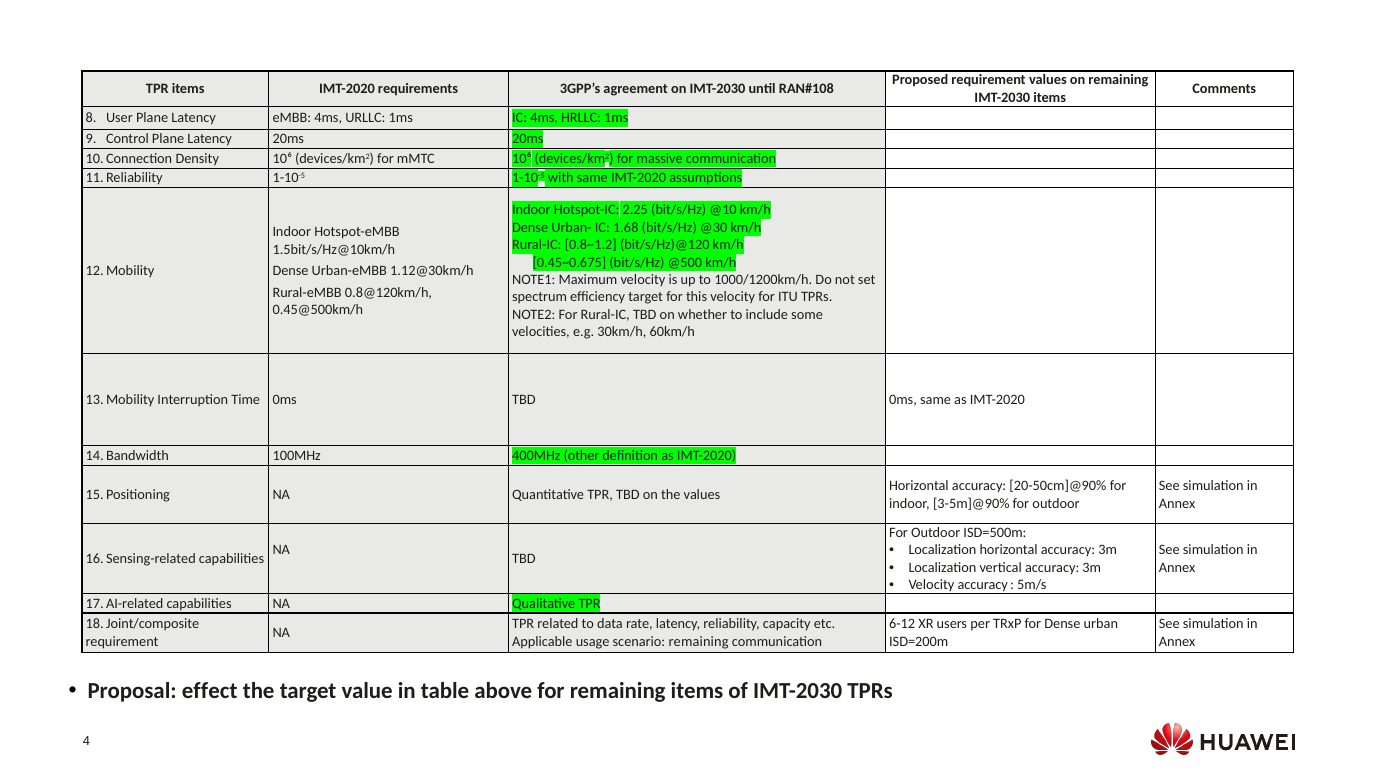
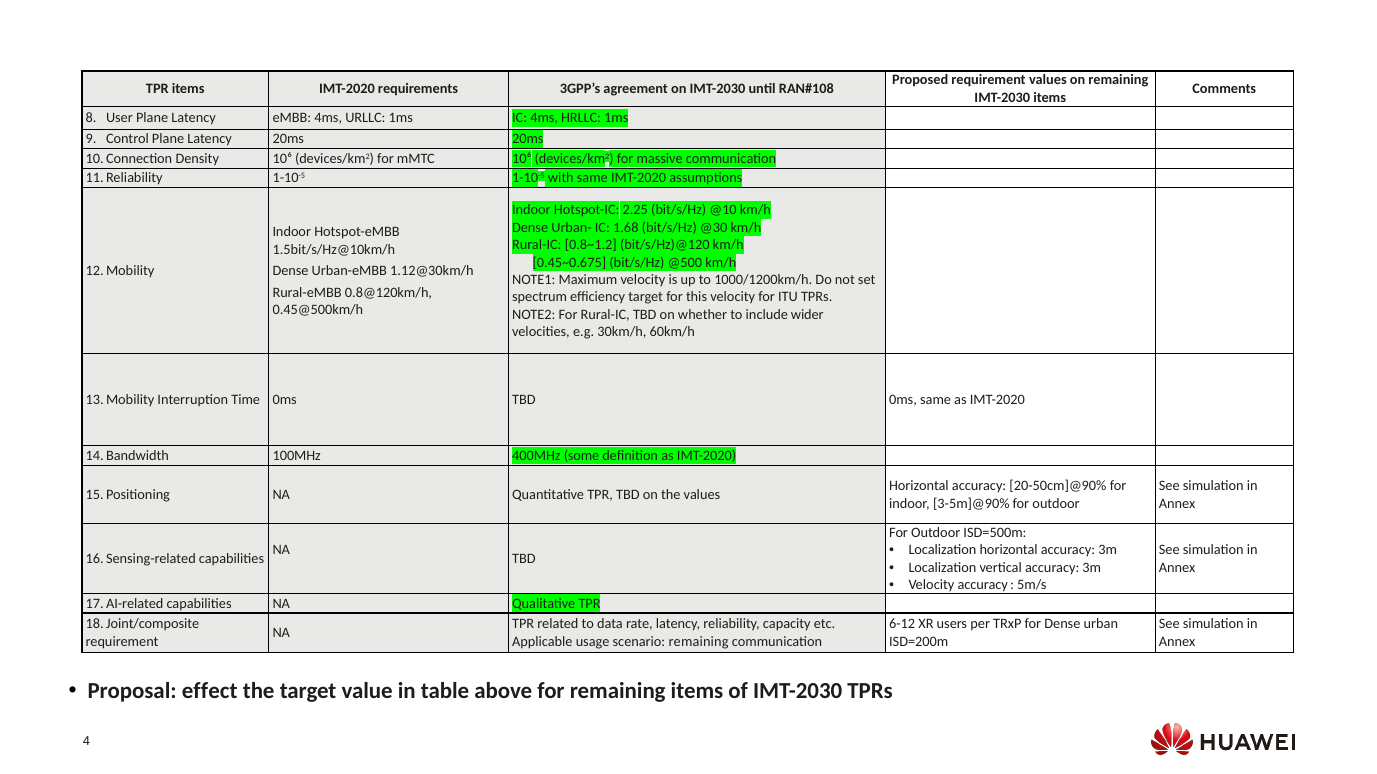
some: some -> wider
other: other -> some
